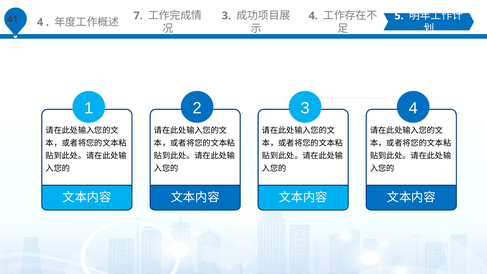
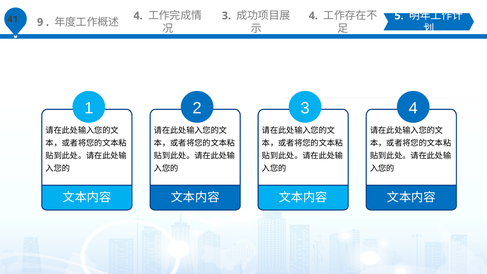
4 at (40, 22): 4 -> 9
7 at (138, 16): 7 -> 4
